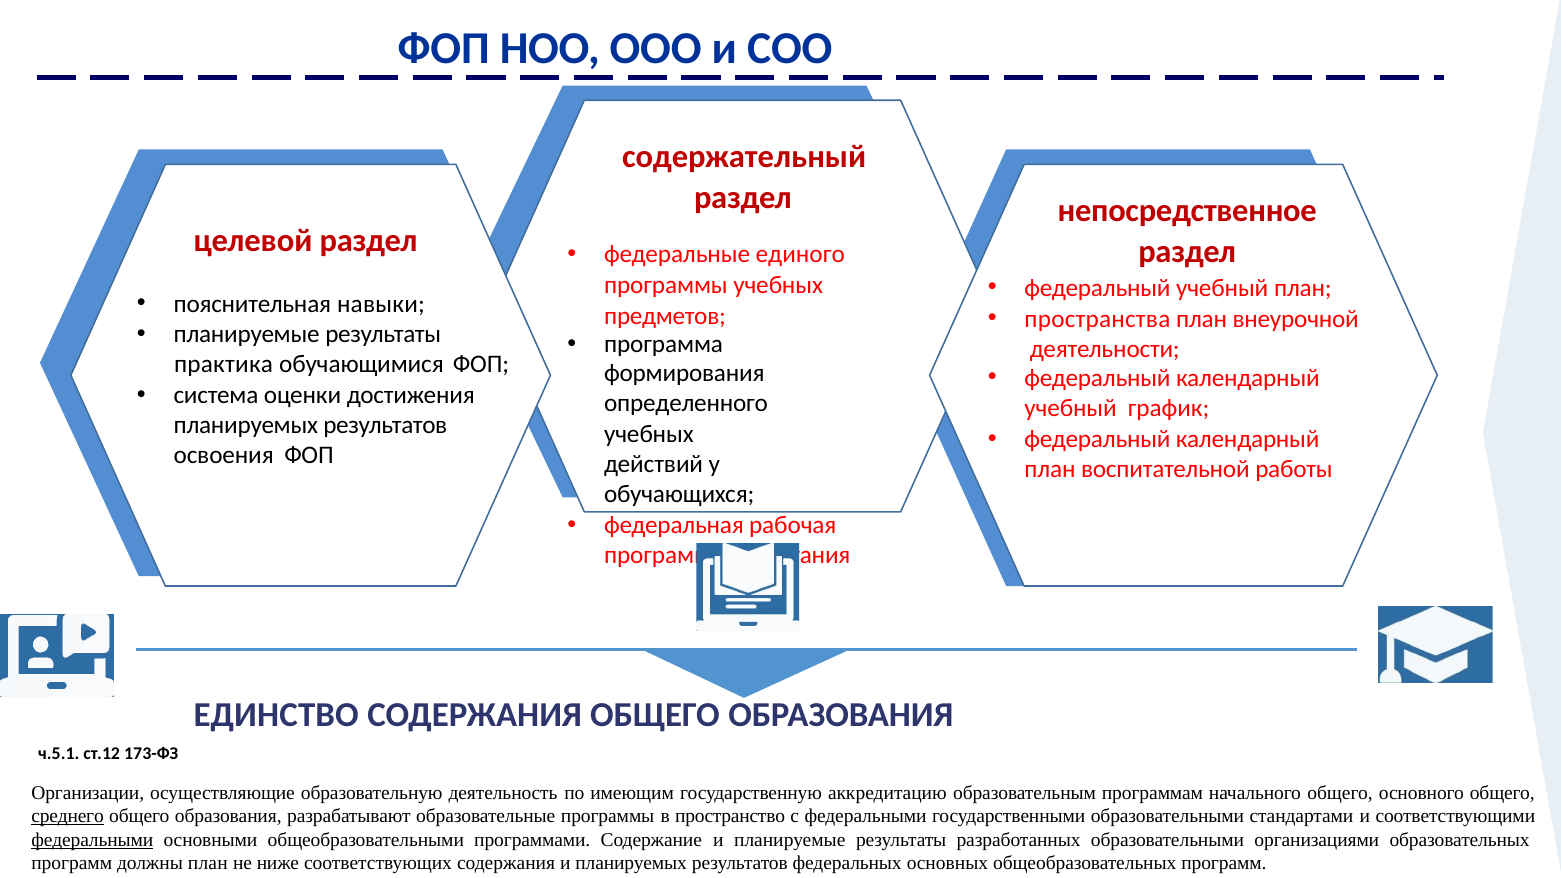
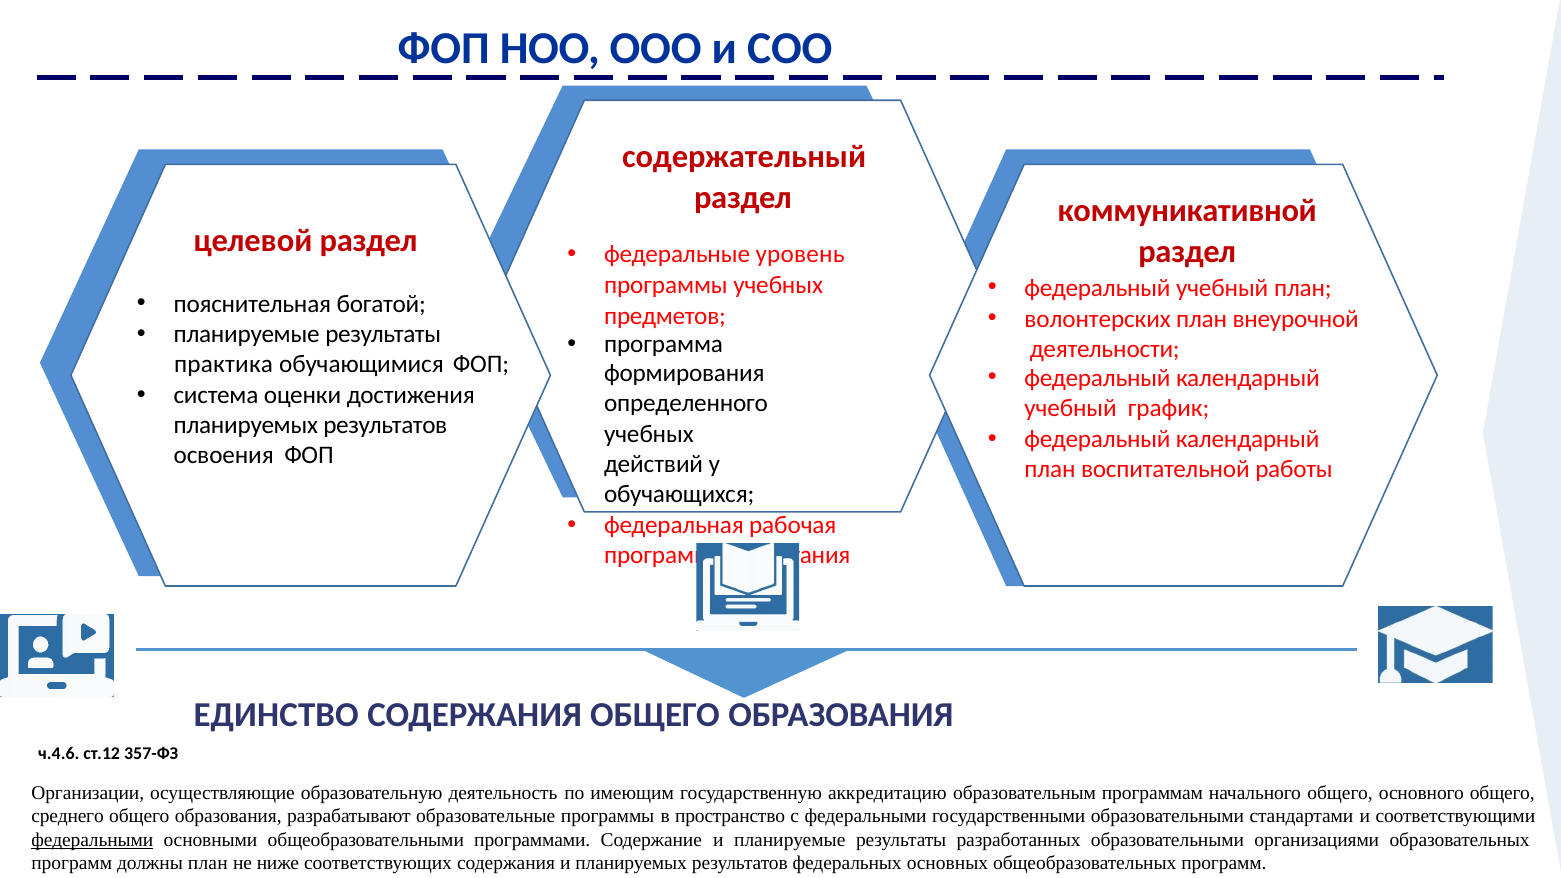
непосредственное: непосредственное -> коммуникативной
единого: единого -> уровень
навыки: навыки -> богатой
пространства: пространства -> волонтерских
ч.5.1: ч.5.1 -> ч.4.6
173-ФЗ: 173-ФЗ -> 357-ФЗ
среднего underline: present -> none
